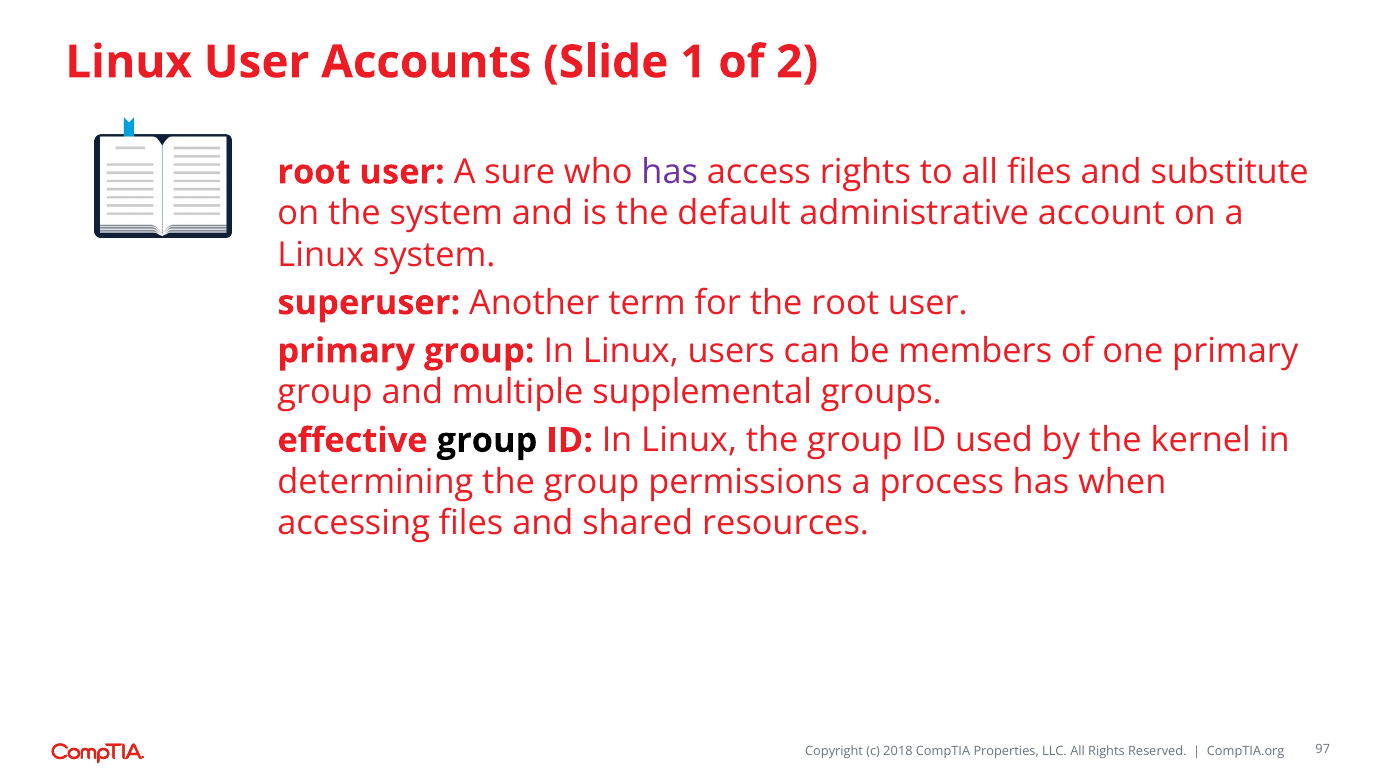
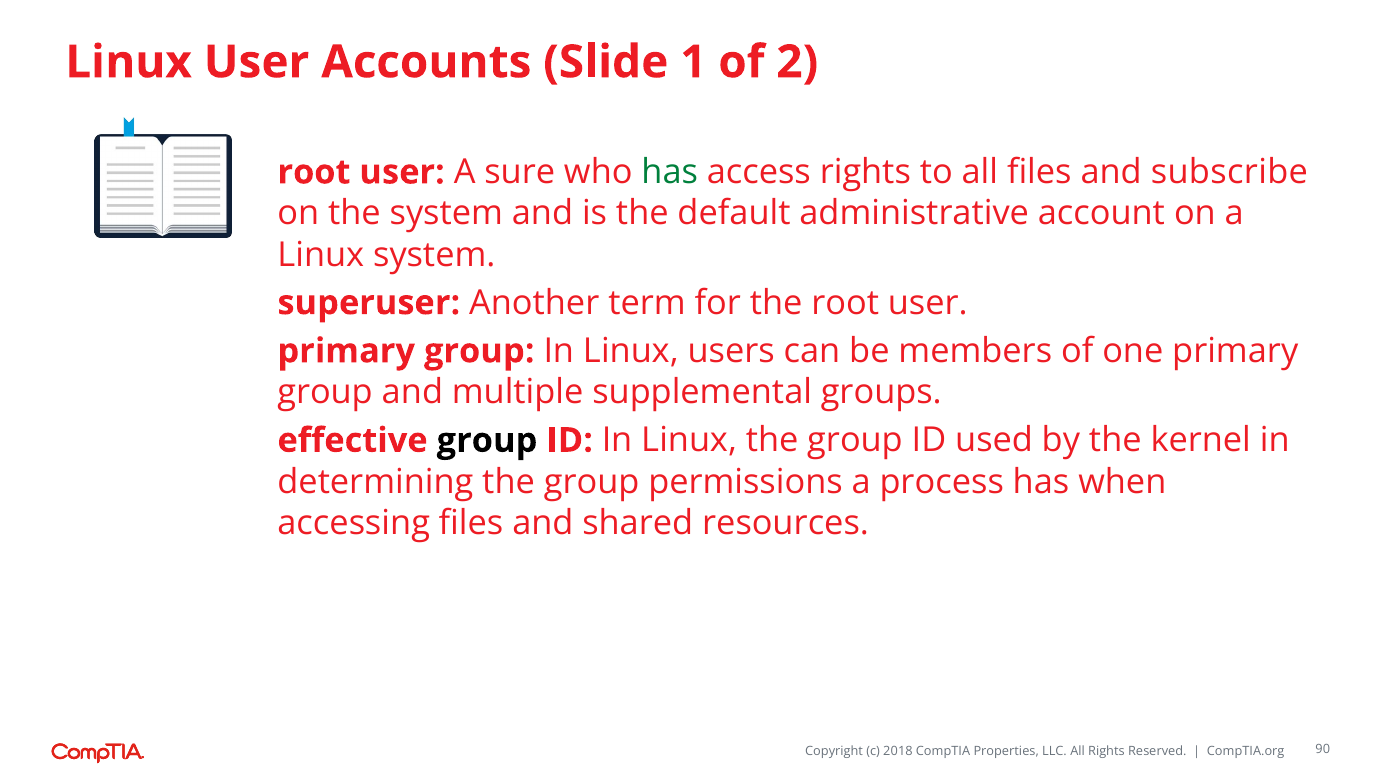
has at (670, 172) colour: purple -> green
substitute: substitute -> subscribe
97: 97 -> 90
